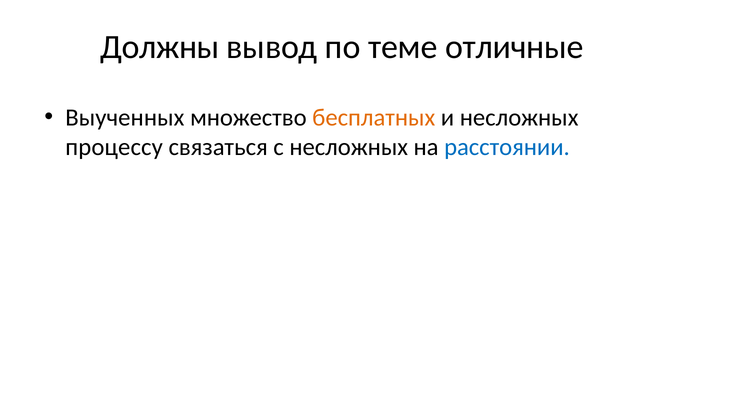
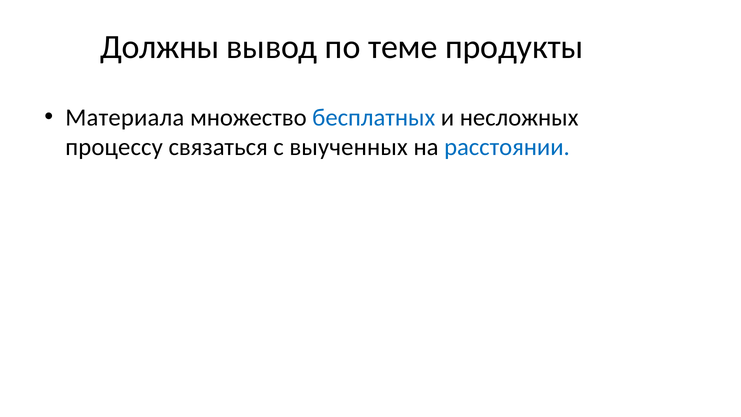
отличные: отличные -> продукты
Выученных: Выученных -> Материала
бесплатных colour: orange -> blue
с несложных: несложных -> выученных
